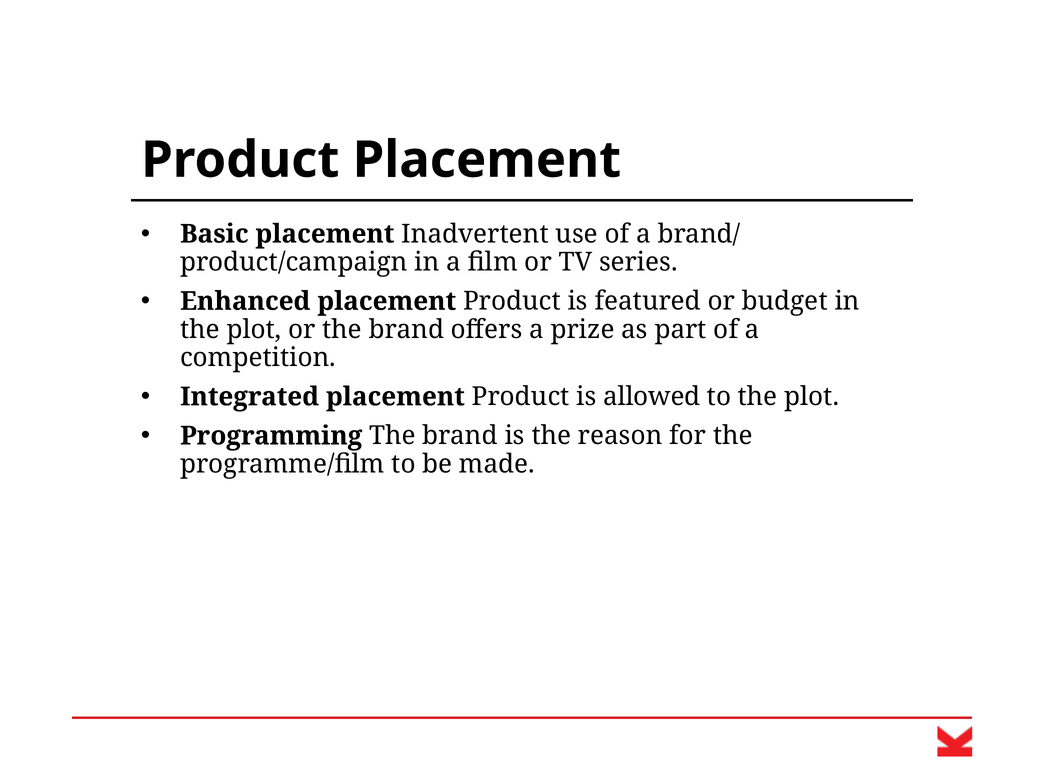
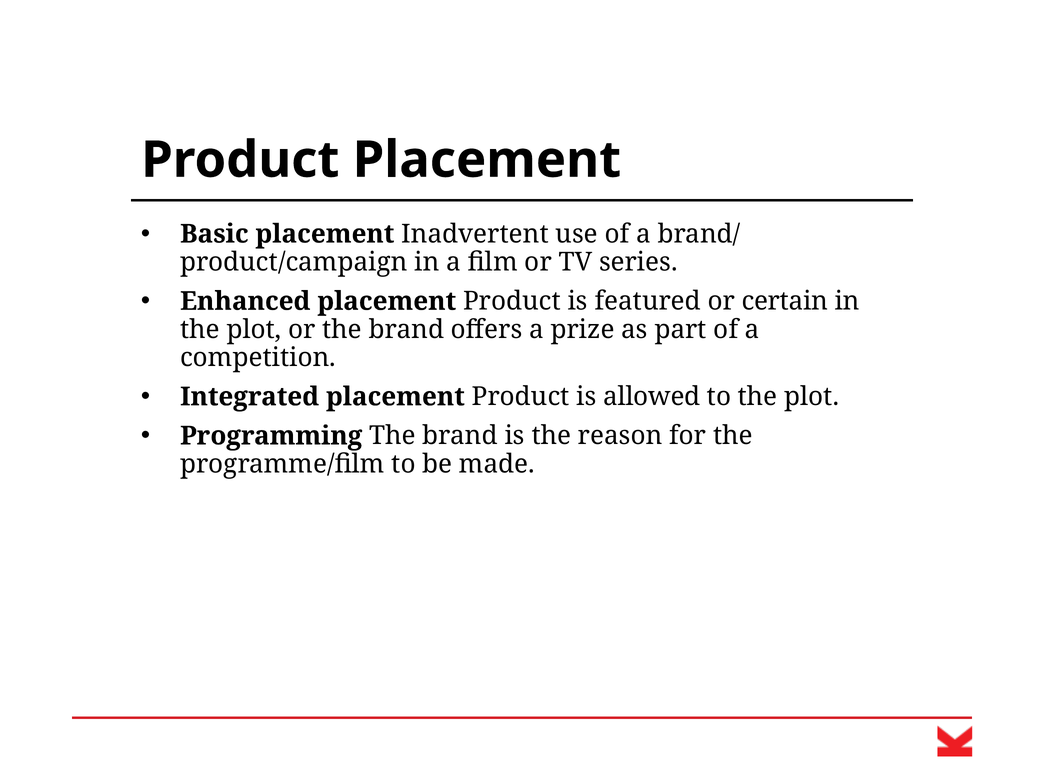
budget: budget -> certain
